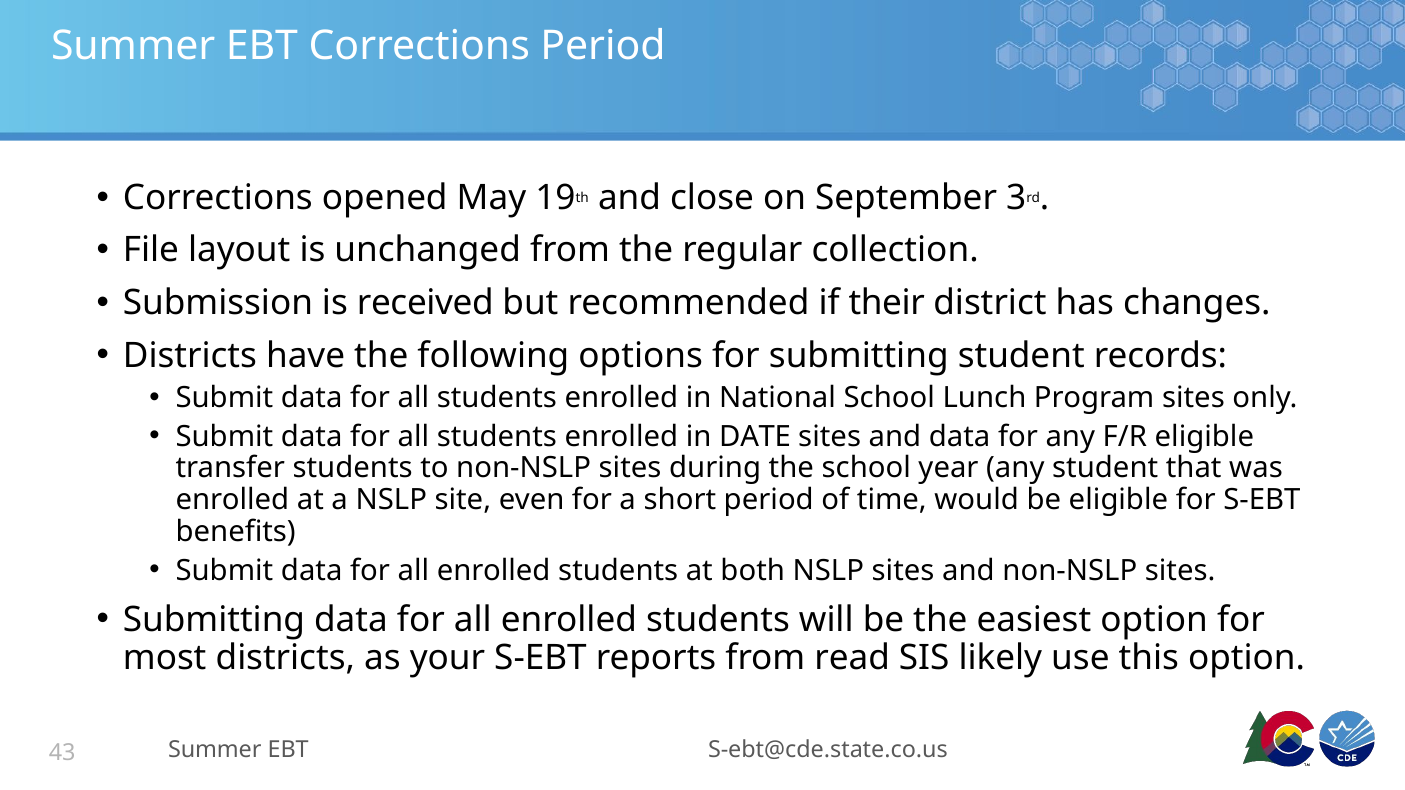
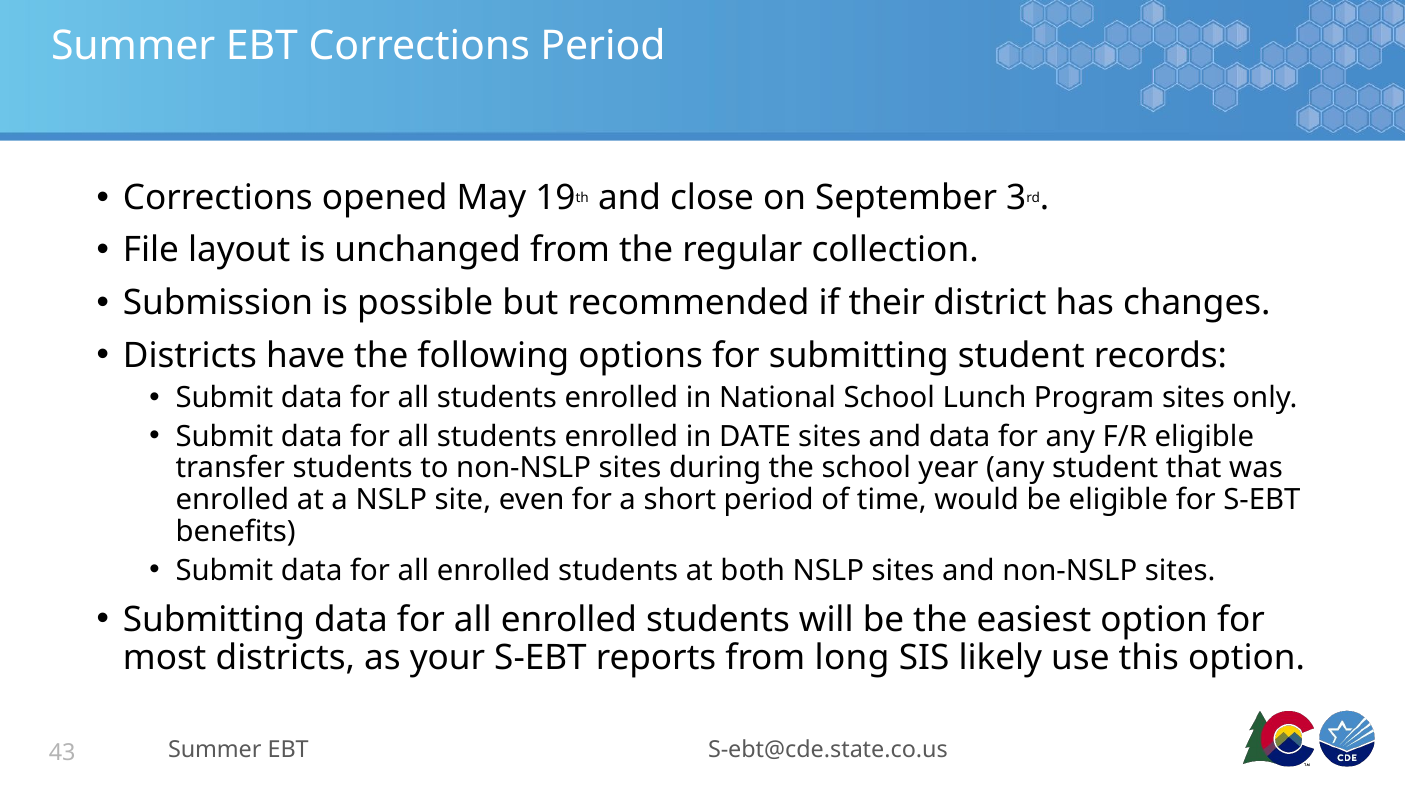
received: received -> possible
read: read -> long
